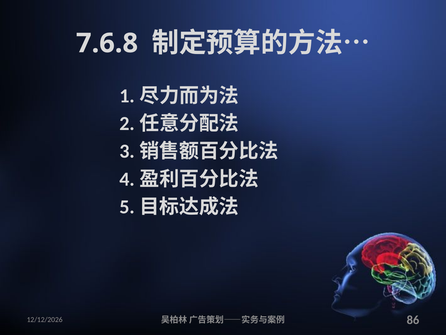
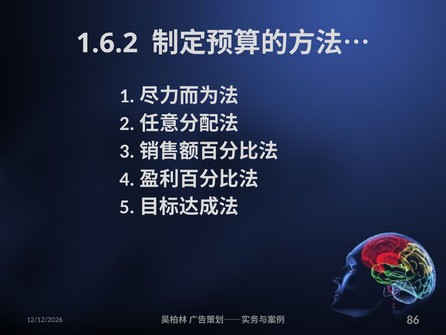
7.6.8: 7.6.8 -> 1.6.2
